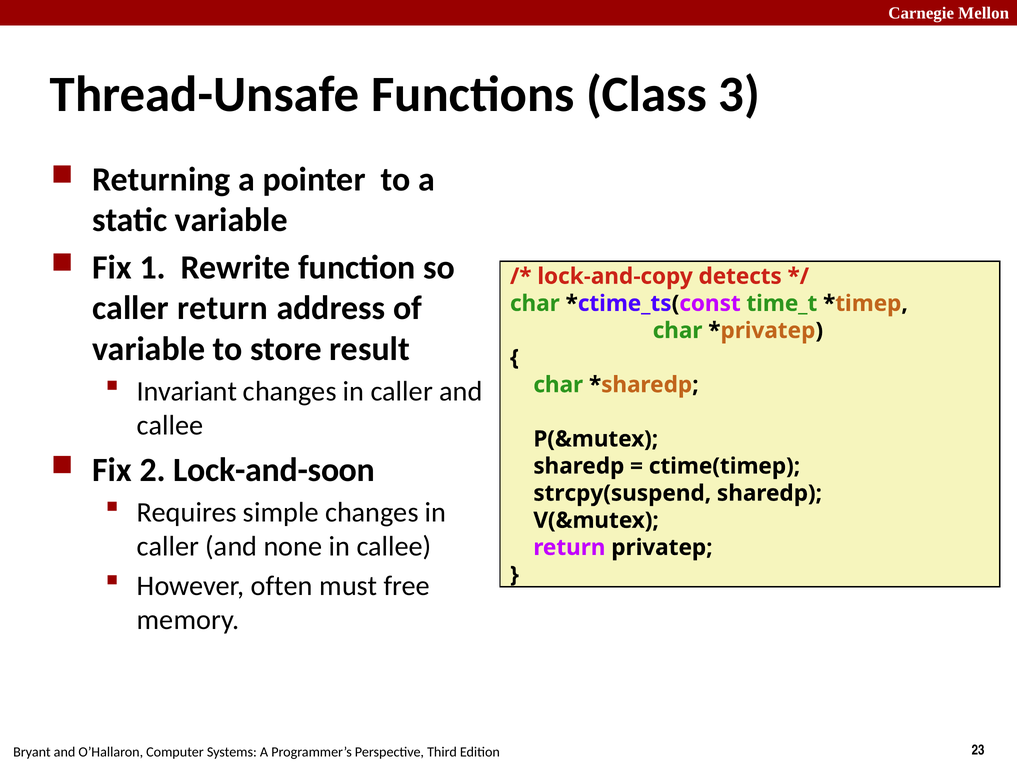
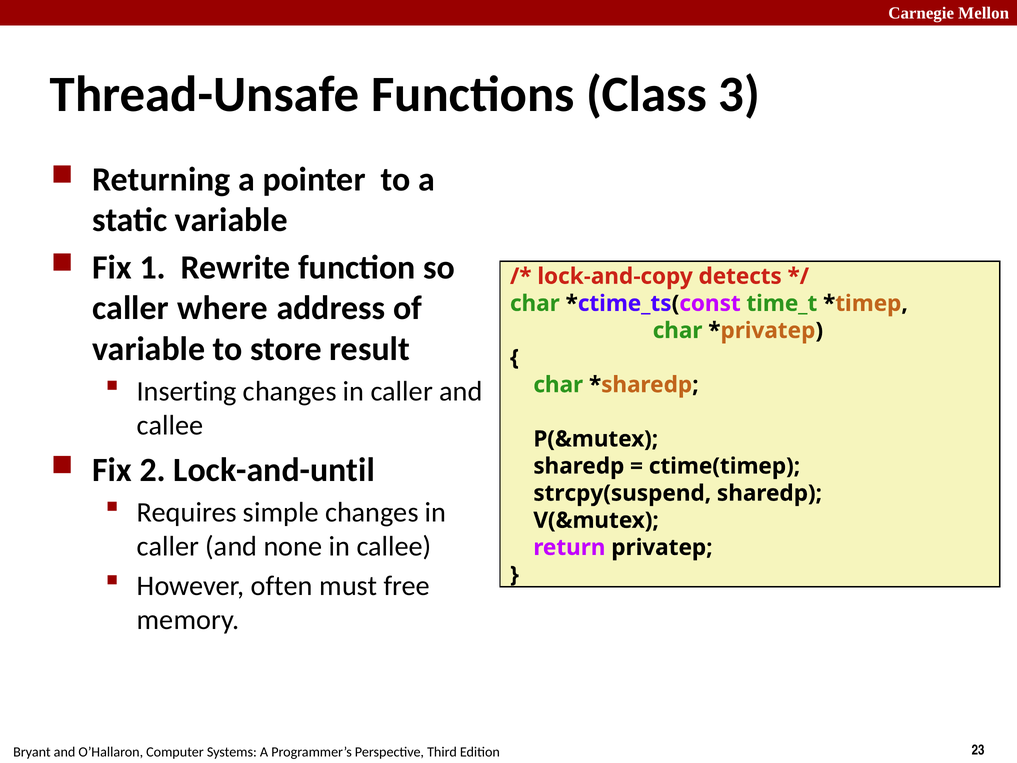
caller return: return -> where
Invariant: Invariant -> Inserting
Lock-and-soon: Lock-and-soon -> Lock-and-until
